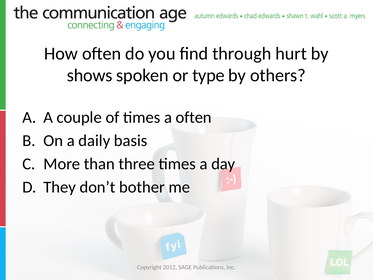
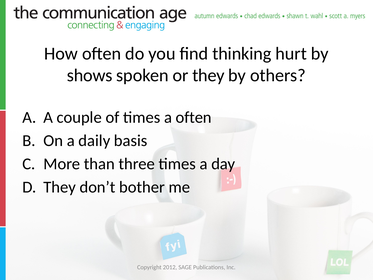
through: through -> thinking
or type: type -> they
